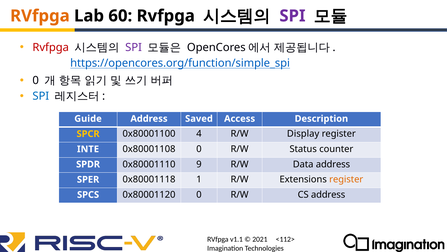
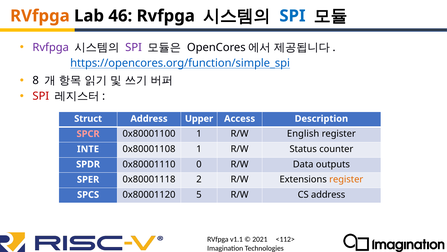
60: 60 -> 46
SPI at (292, 16) colour: purple -> blue
Rvfpga at (51, 47) colour: red -> purple
0 at (36, 80): 0 -> 8
SPI at (41, 96) colour: blue -> red
Guide: Guide -> Struct
Saved: Saved -> Upper
SPCR colour: yellow -> pink
0x80001100 4: 4 -> 1
Display: Display -> English
0x80001108 0: 0 -> 1
9: 9 -> 0
Data address: address -> outputs
1: 1 -> 2
0x80001120 0: 0 -> 5
